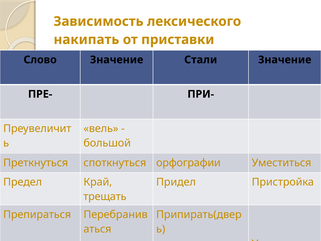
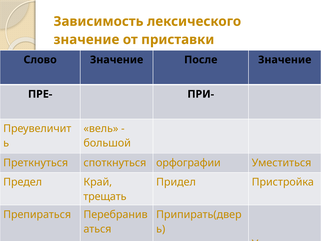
накипать at (86, 40): накипать -> значение
Стали: Стали -> После
